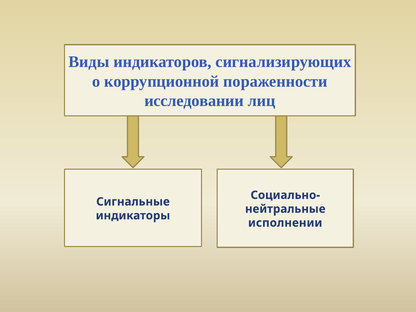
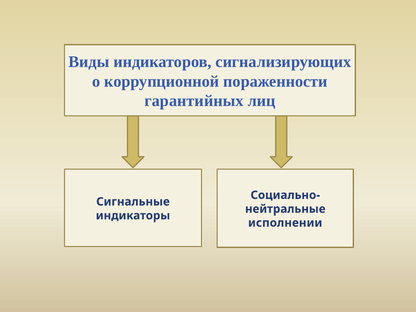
исследовании: исследовании -> гарантийных
